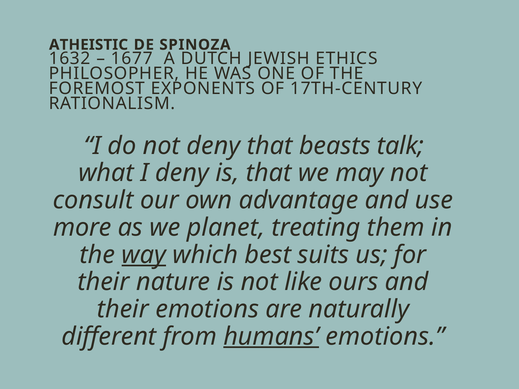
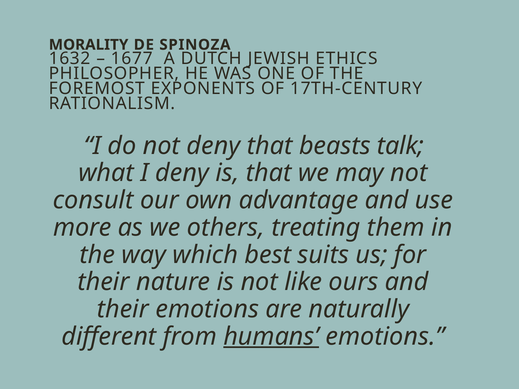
ATHEISTIC: ATHEISTIC -> MORALITY
planet: planet -> others
way underline: present -> none
